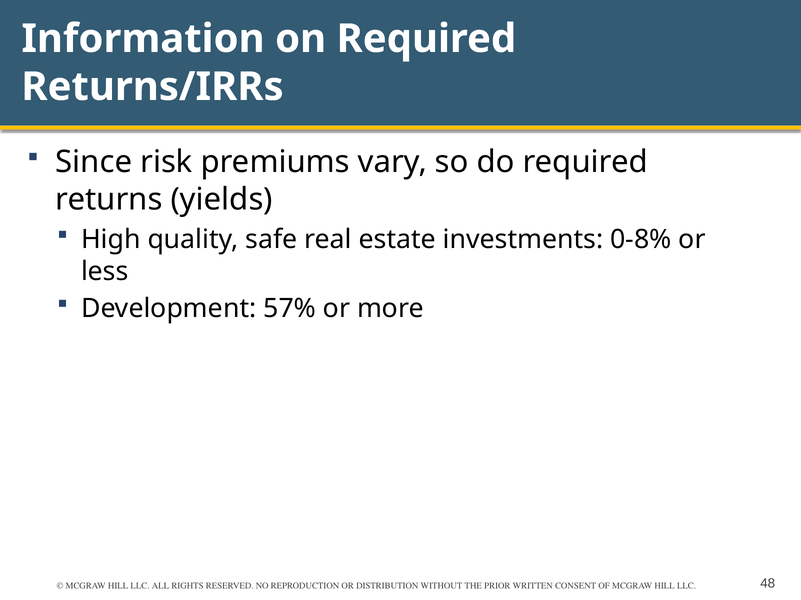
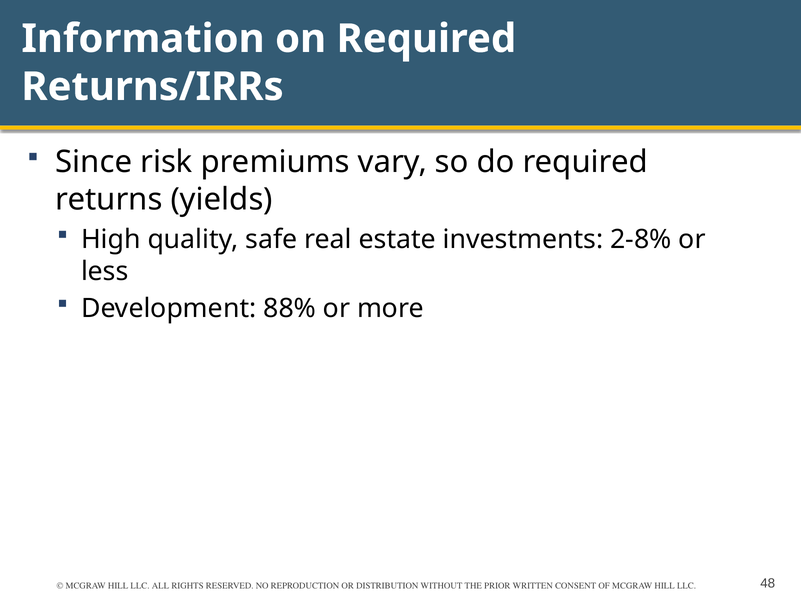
0-8%: 0-8% -> 2-8%
57%: 57% -> 88%
